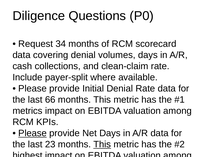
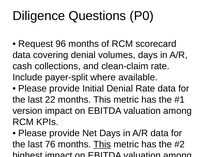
34: 34 -> 96
66: 66 -> 22
metrics: metrics -> version
Please at (33, 133) underline: present -> none
23: 23 -> 76
